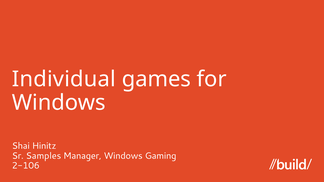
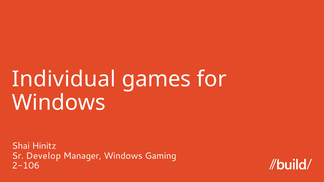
Samples: Samples -> Develop
